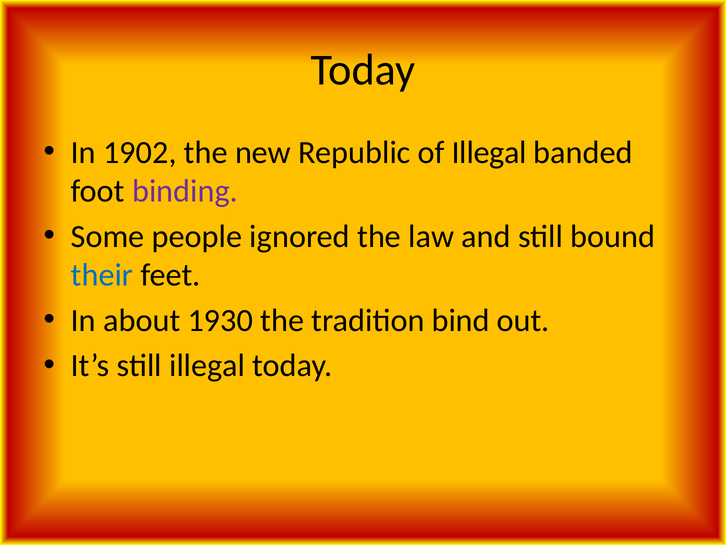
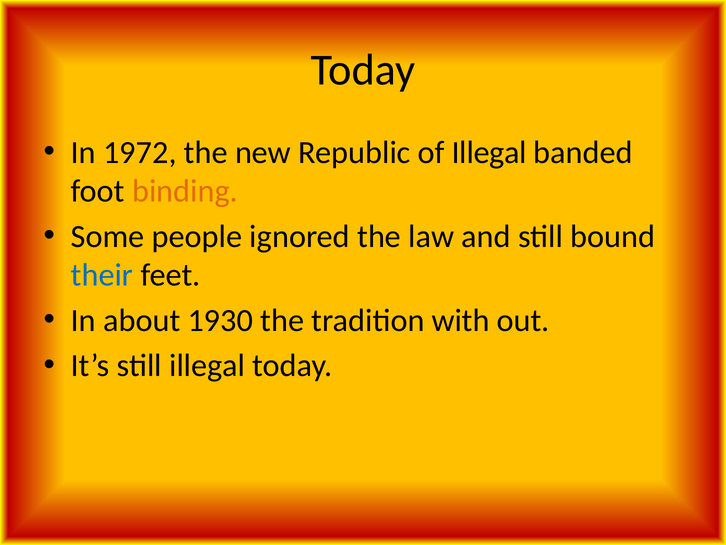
1902: 1902 -> 1972
binding colour: purple -> orange
bind: bind -> with
